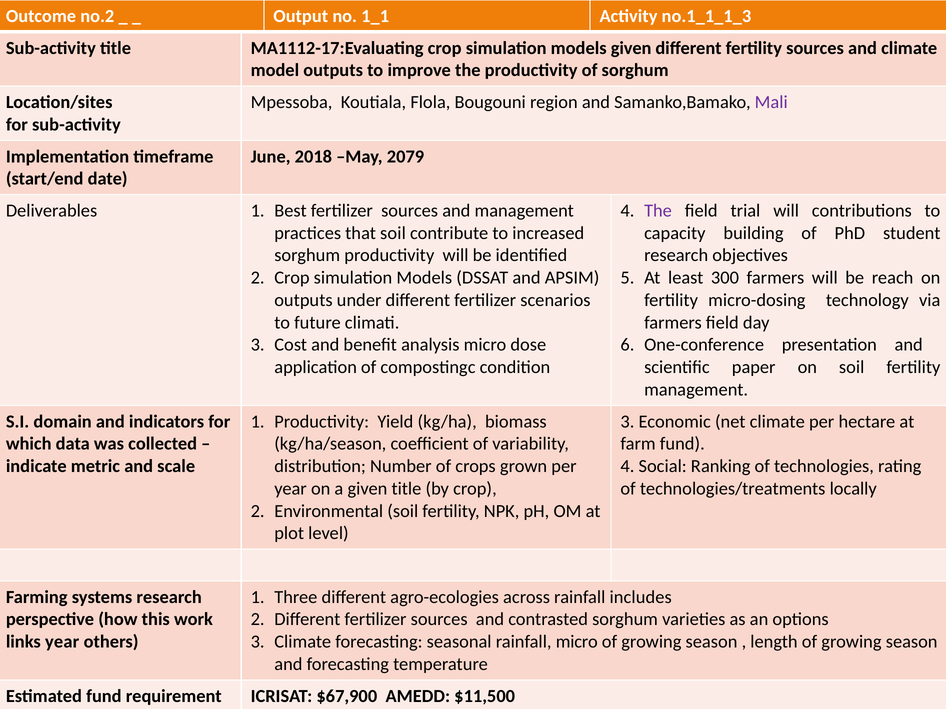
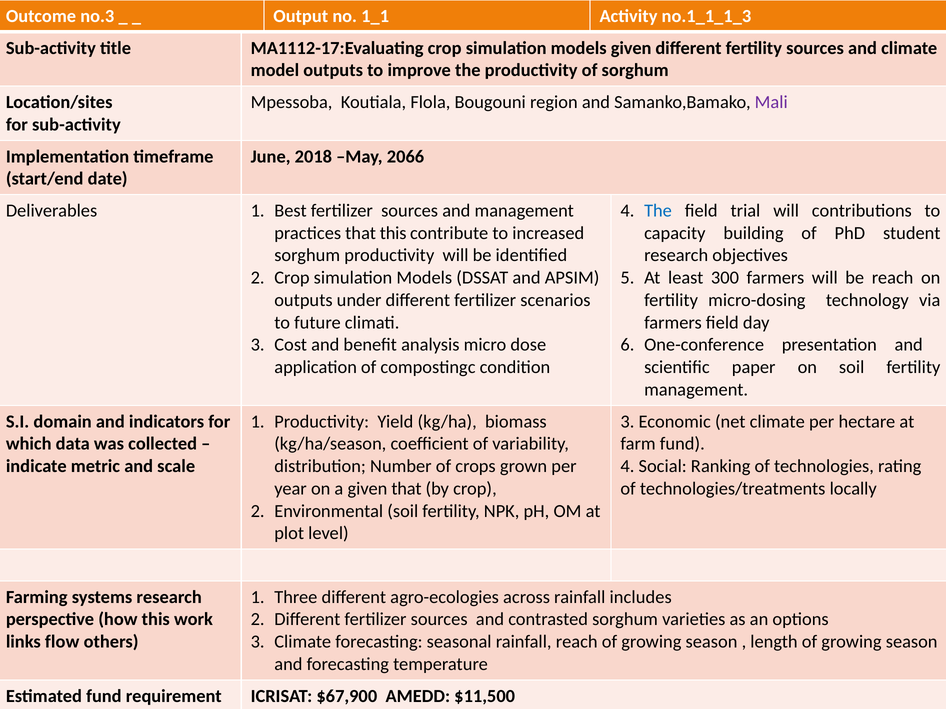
no.2: no.2 -> no.3
2079: 2079 -> 2066
The at (658, 211) colour: purple -> blue
that soil: soil -> this
given title: title -> that
links year: year -> flow
rainfall micro: micro -> reach
